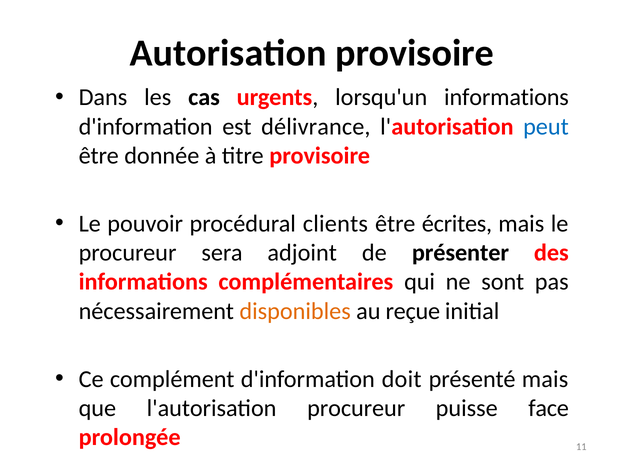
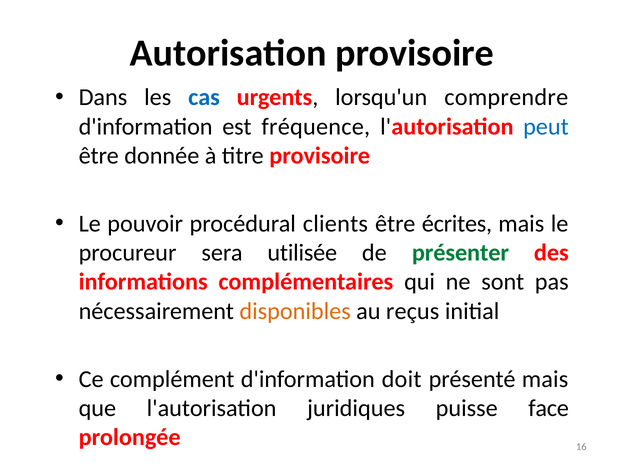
cas colour: black -> blue
lorsqu'un informations: informations -> comprendre
délivrance: délivrance -> fréquence
adjoint: adjoint -> utilisée
présenter colour: black -> green
reçue: reçue -> reçus
l'autorisation procureur: procureur -> juridiques
11: 11 -> 16
